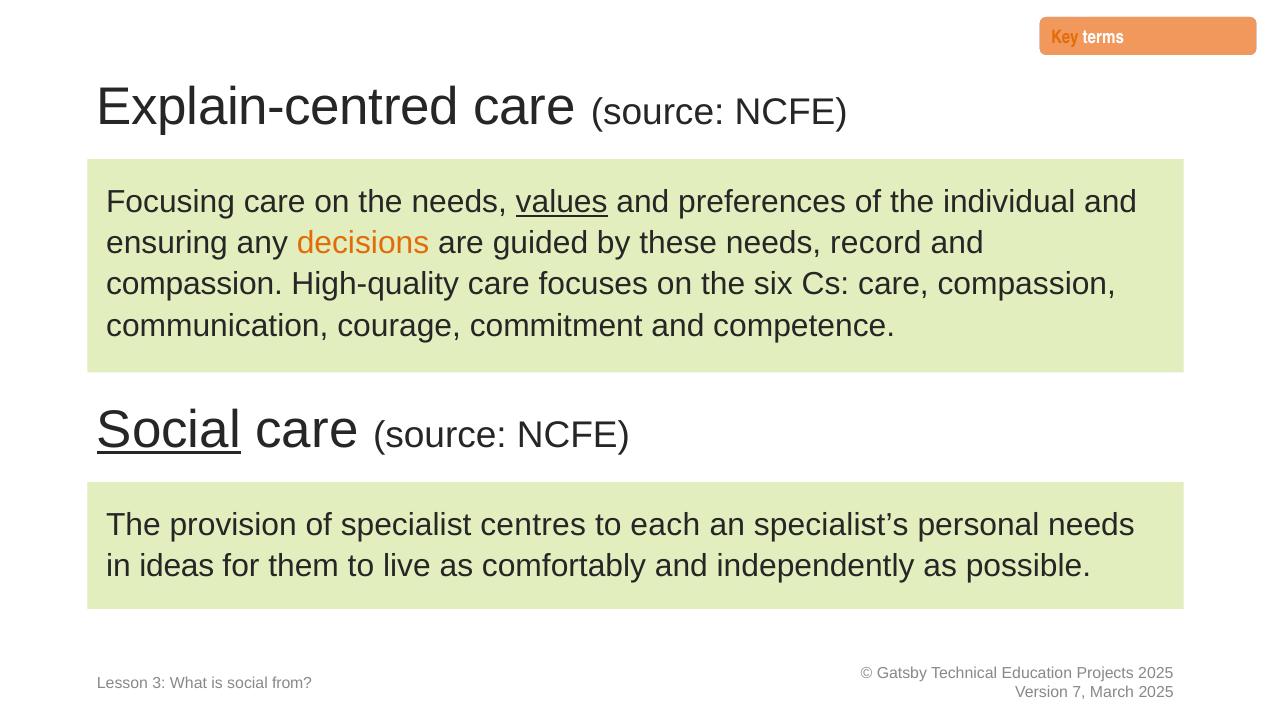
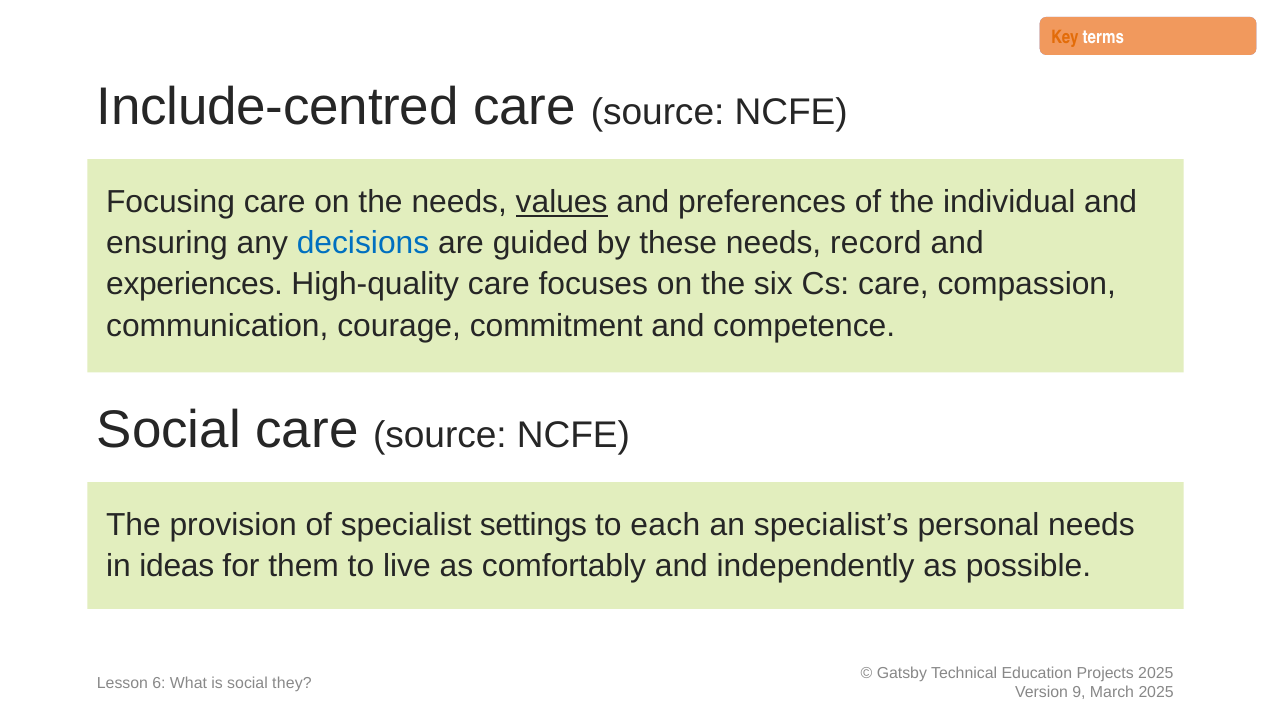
Explain-centred: Explain-centred -> Include-centred
decisions colour: orange -> blue
compassion at (194, 284): compassion -> experiences
Social at (169, 430) underline: present -> none
centres: centres -> settings
3: 3 -> 6
from: from -> they
7: 7 -> 9
